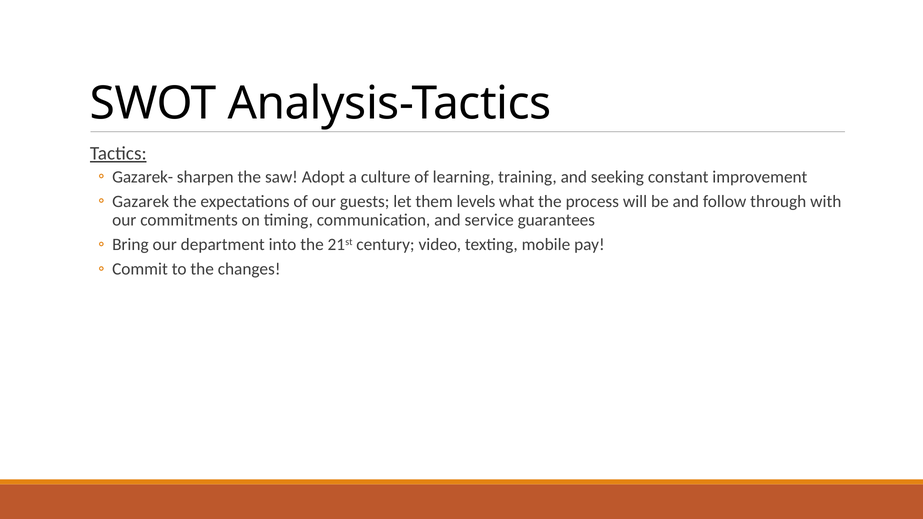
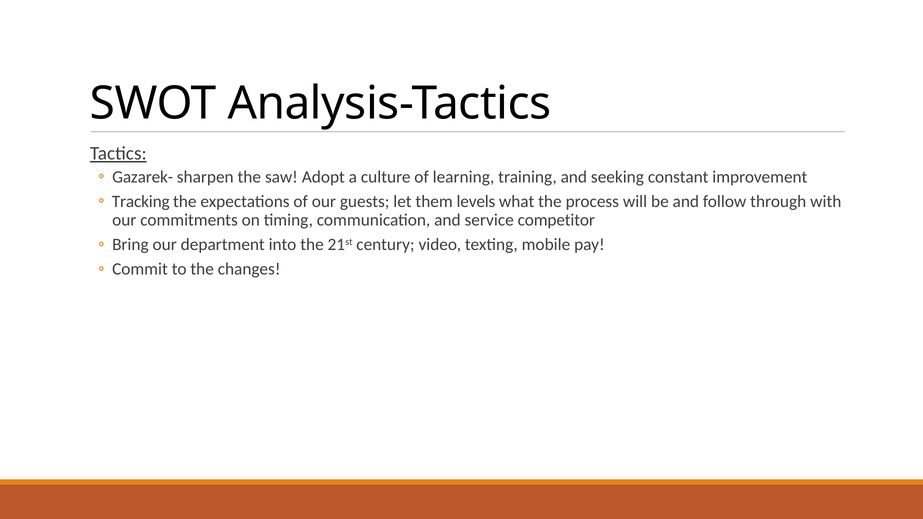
Gazarek: Gazarek -> Tracking
guarantees: guarantees -> competitor
